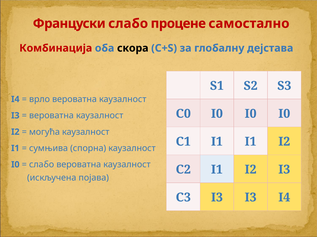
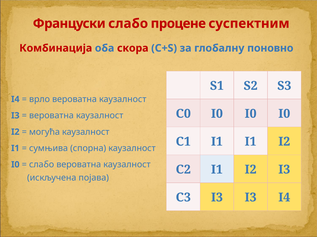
самостално: самостално -> суспектним
скора colour: black -> red
дејстава: дејстава -> поновно
